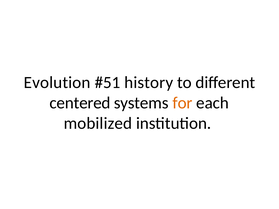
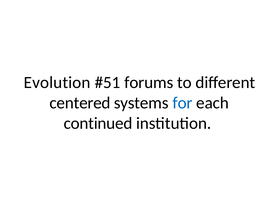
history: history -> forums
for colour: orange -> blue
mobilized: mobilized -> continued
